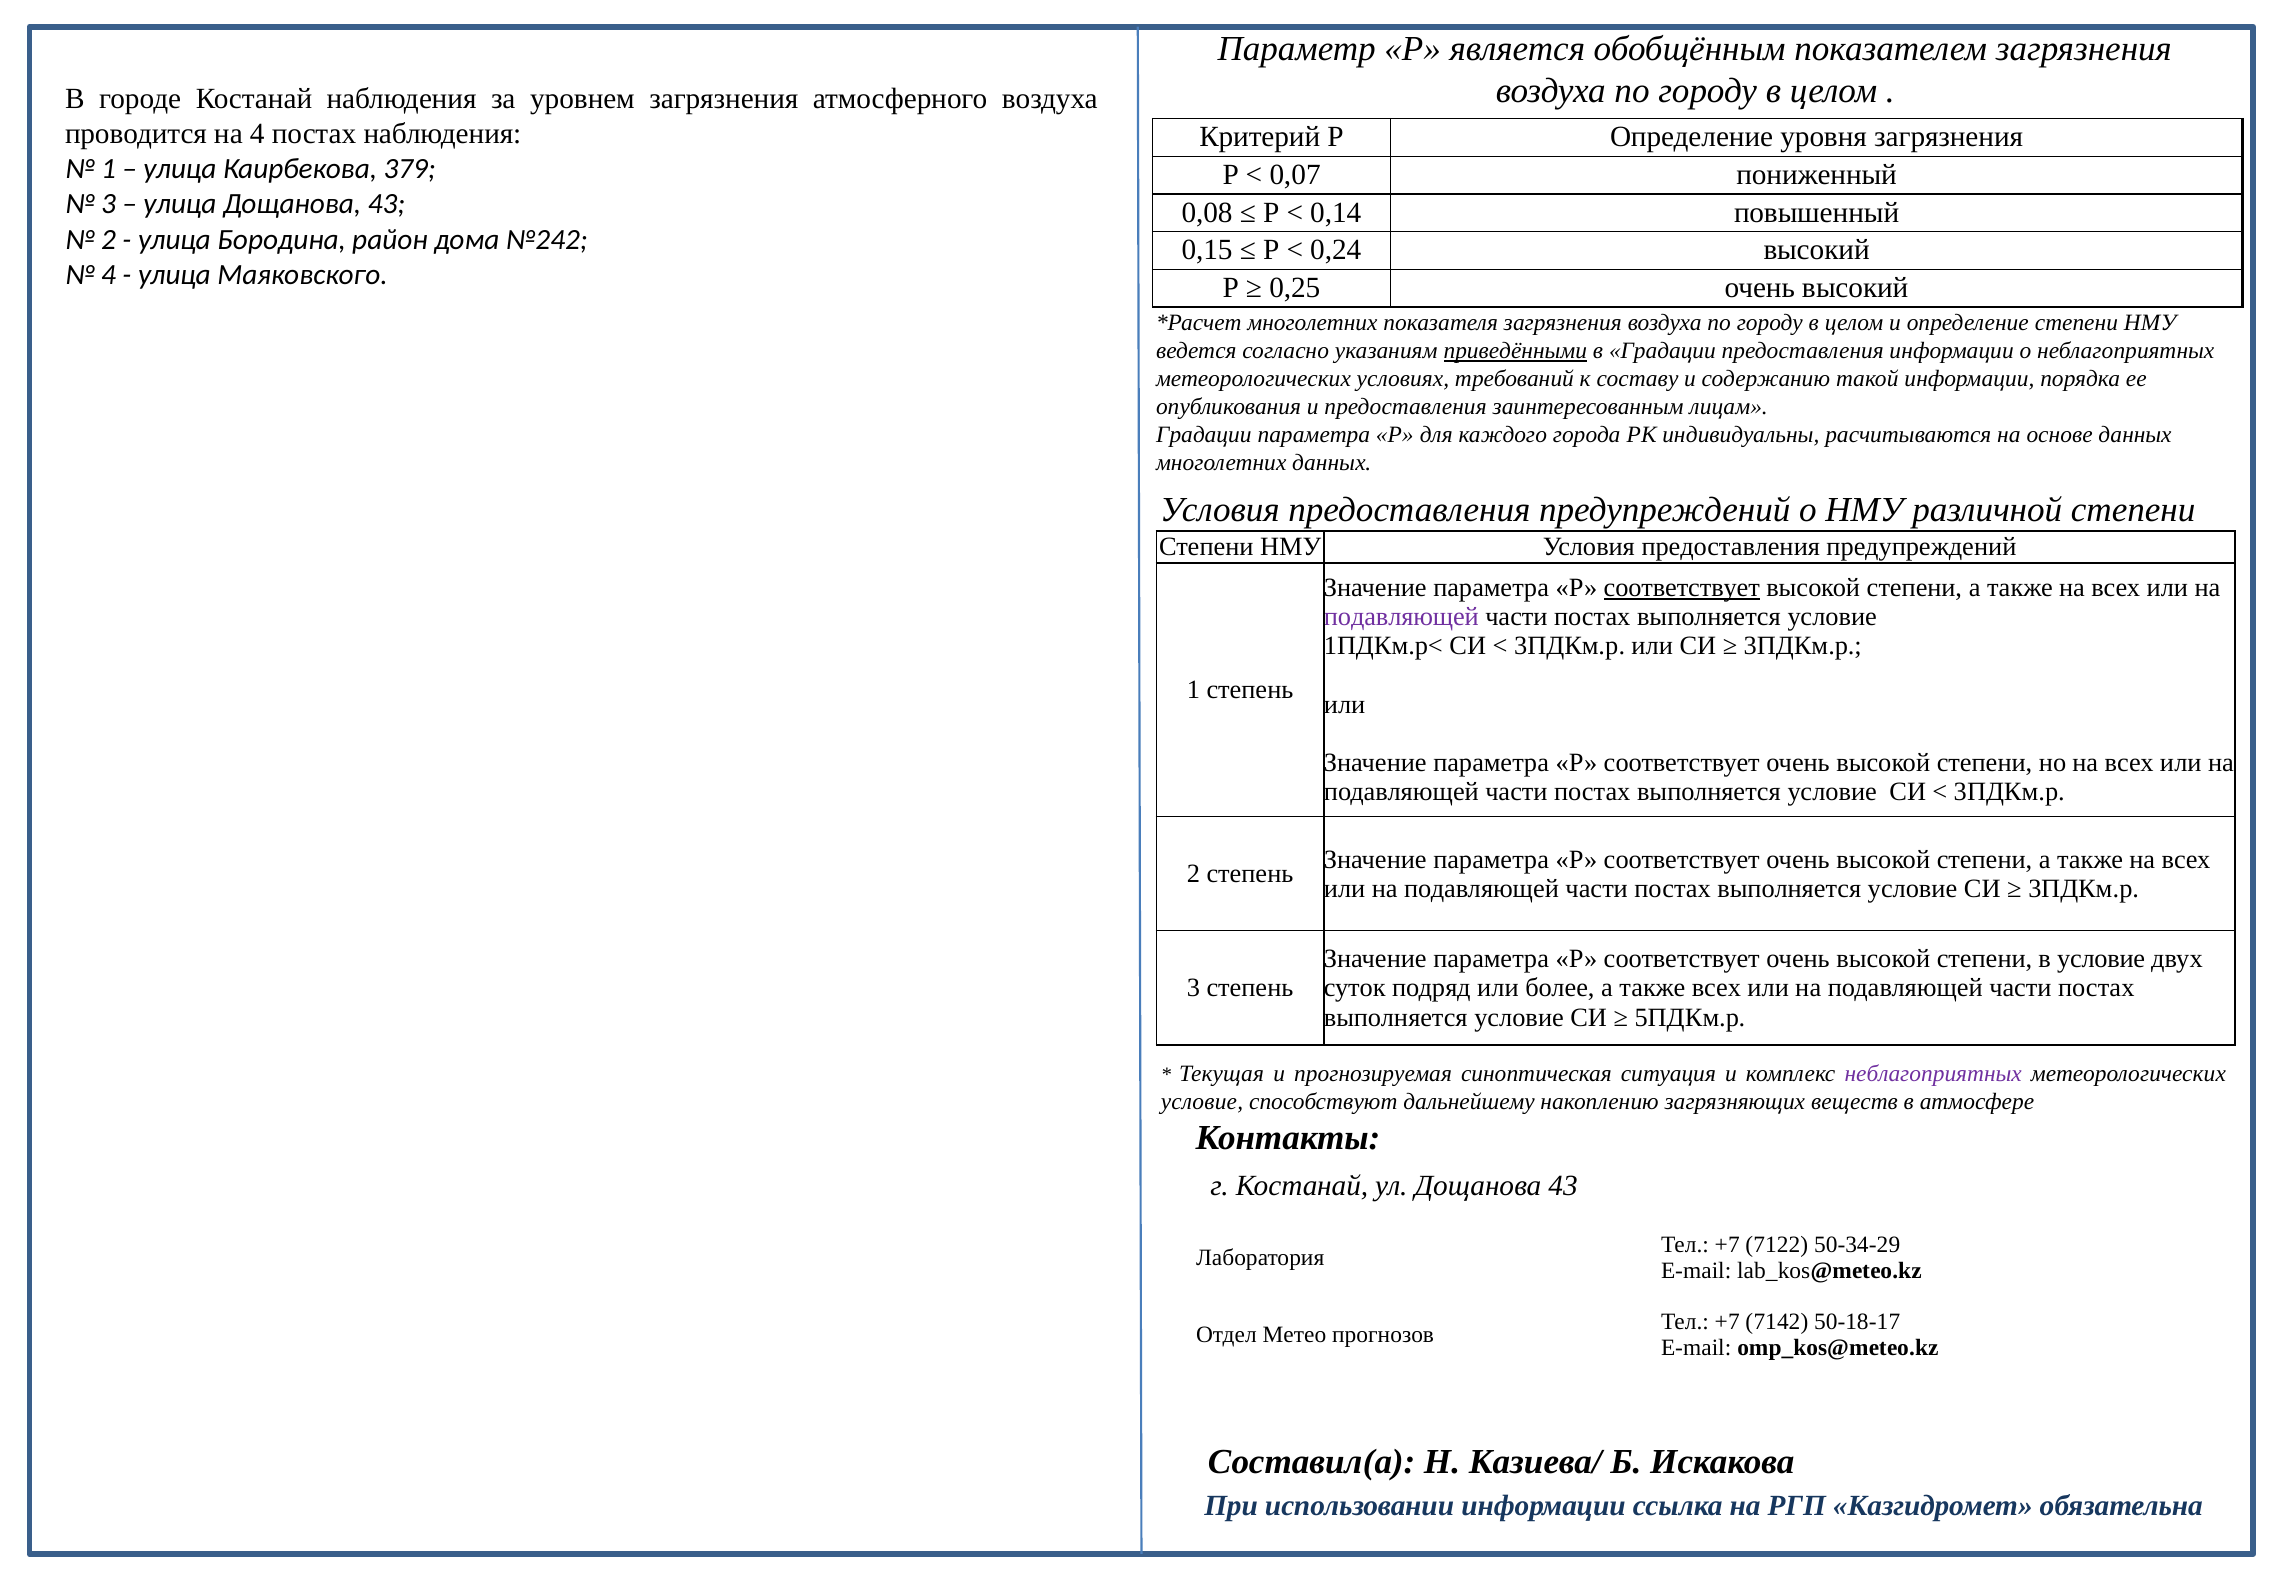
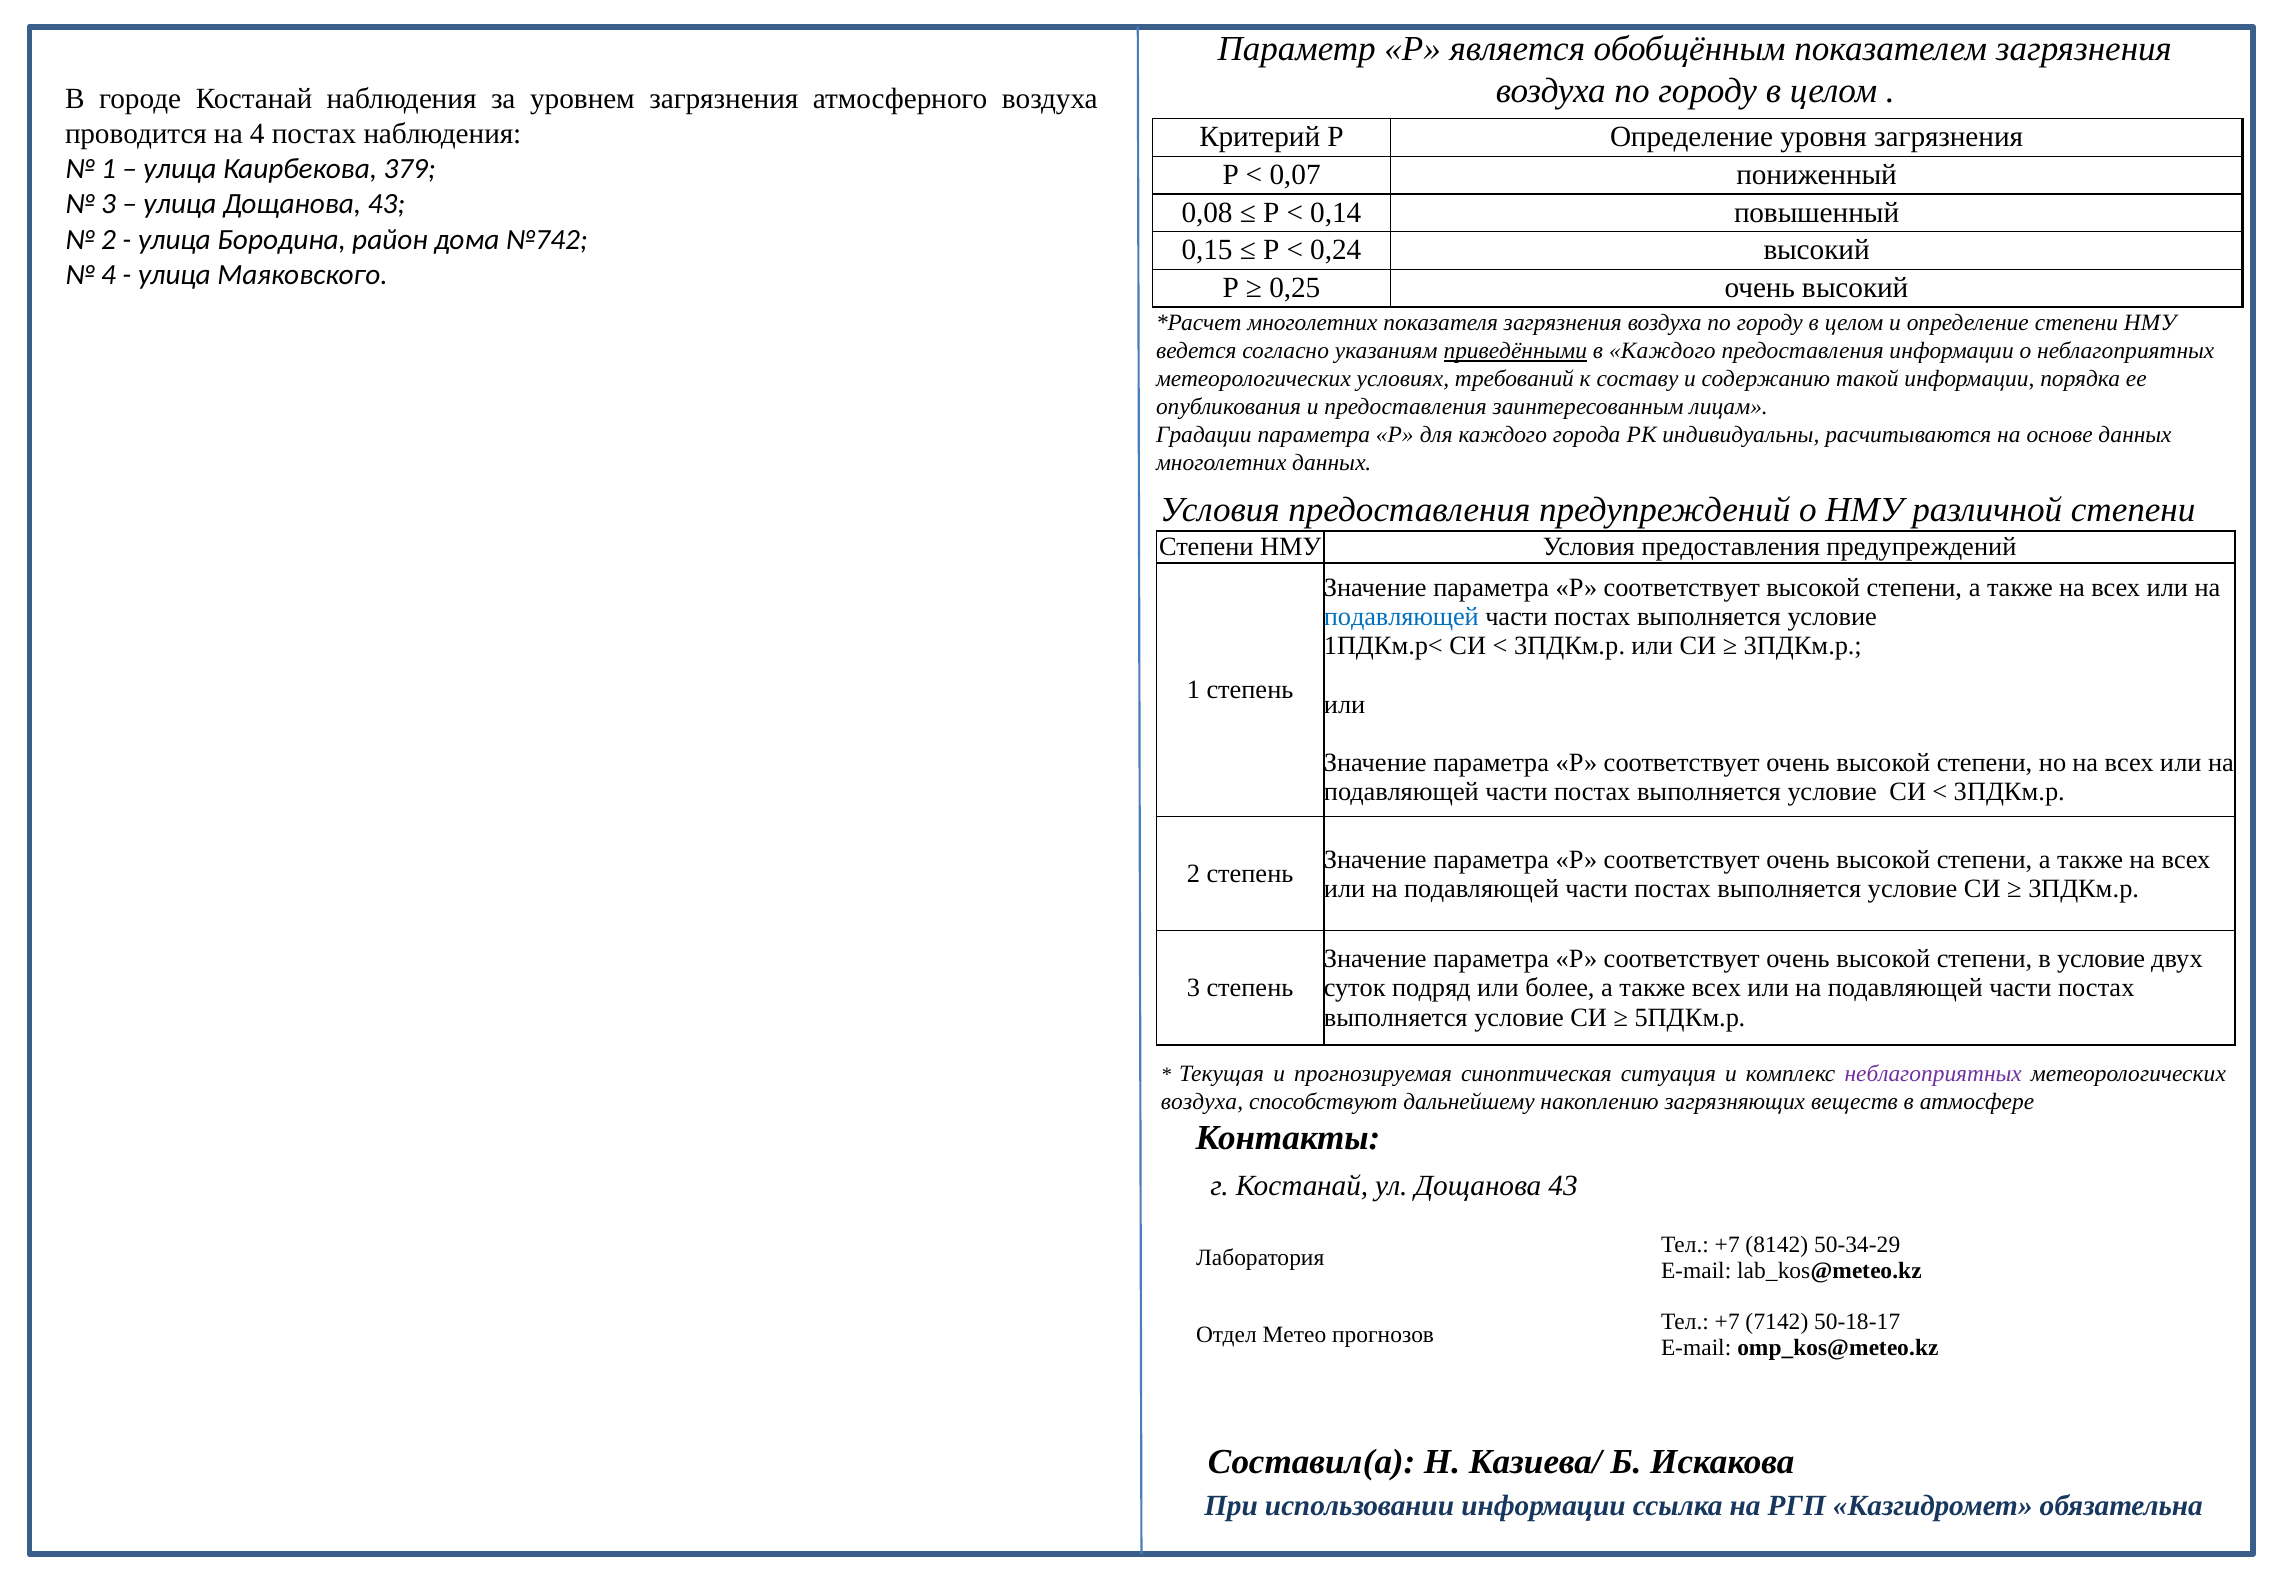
№242: №242 -> №742
в Градации: Градации -> Каждого
соответствует at (1682, 588) underline: present -> none
подавляющей at (1401, 617) colour: purple -> blue
условие at (1202, 1101): условие -> воздуха
7122: 7122 -> 8142
